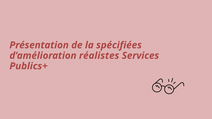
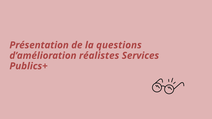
spécifiées: spécifiées -> questions
